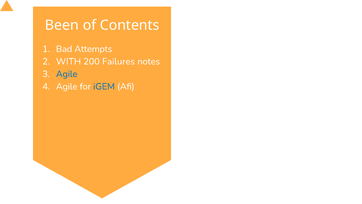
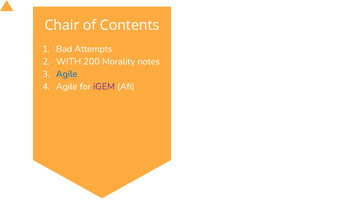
Been: Been -> Chair
Failures: Failures -> Morality
iGEM colour: blue -> purple
